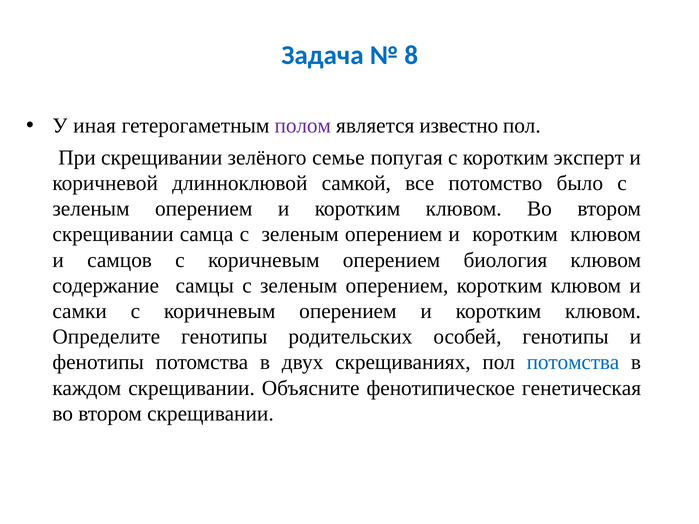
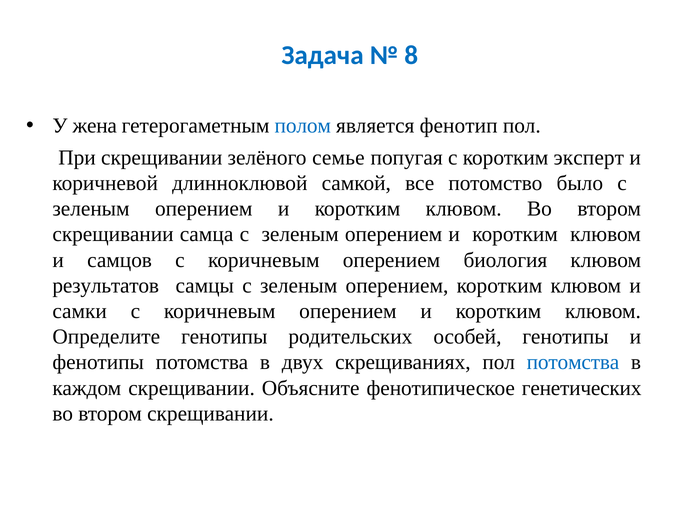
иная: иная -> жена
полом colour: purple -> blue
известно: известно -> фенотип
содержание: содержание -> результатов
генетическая: генетическая -> генетических
